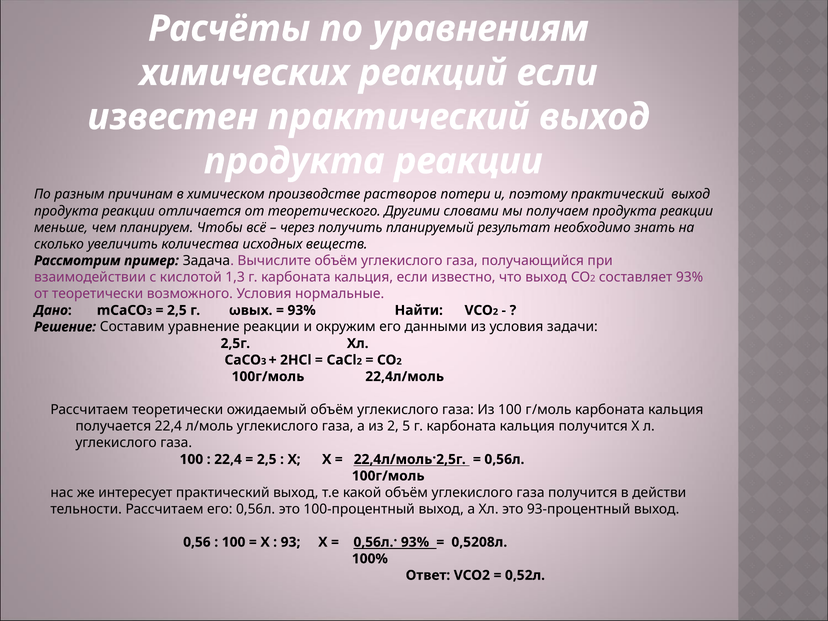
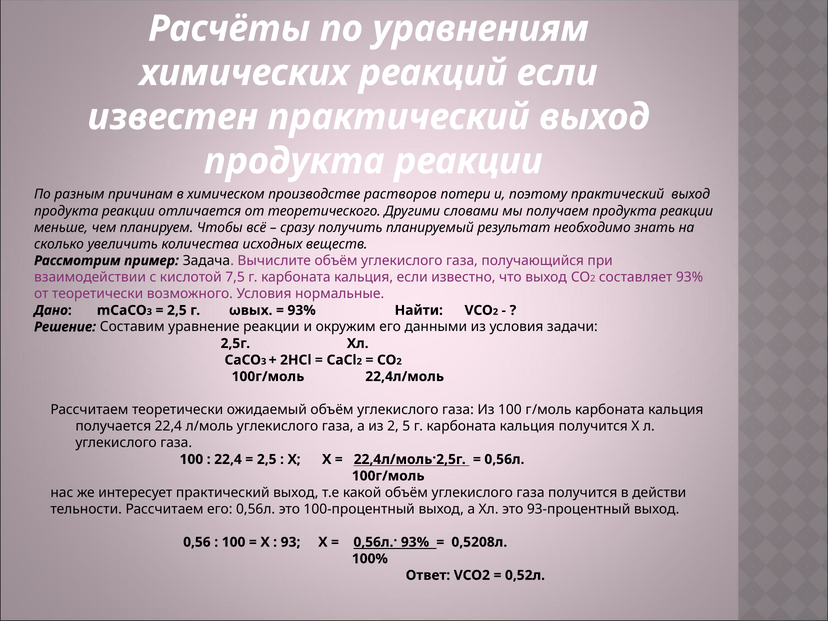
через: через -> сразу
1,3: 1,3 -> 7,5
